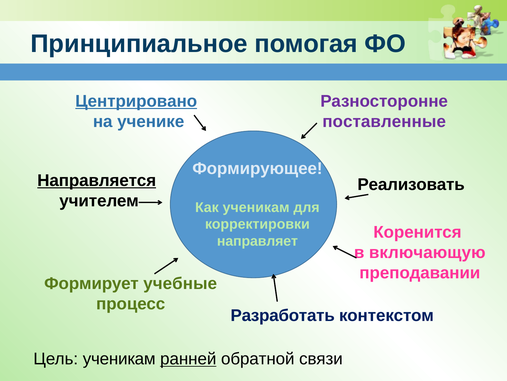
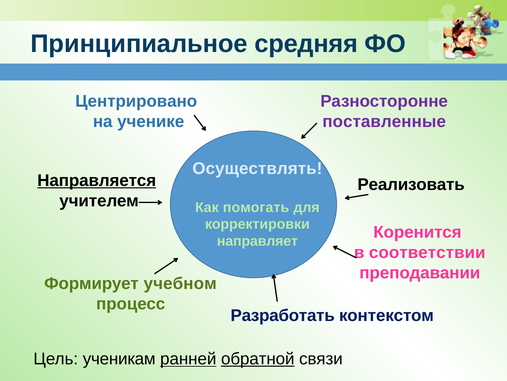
помогая: помогая -> средняя
Центрировано underline: present -> none
Формирующее: Формирующее -> Осуществлять
Как ученикам: ученикам -> помогать
включающую: включающую -> соответствии
учебные: учебные -> учебном
обратной underline: none -> present
